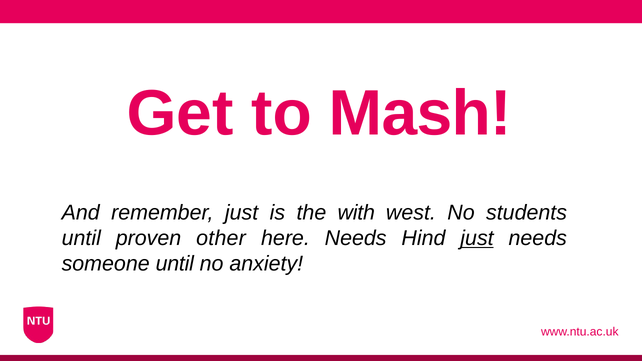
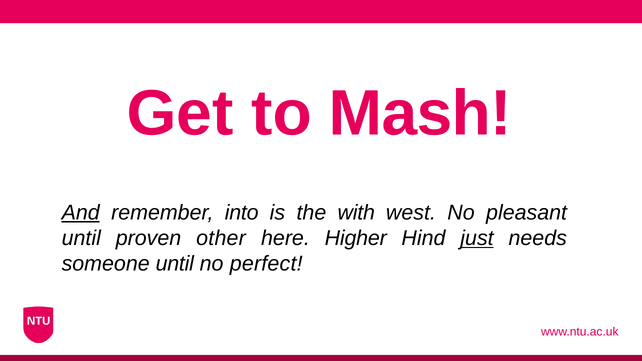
And underline: none -> present
remember just: just -> into
students: students -> pleasant
here Needs: Needs -> Higher
anxiety: anxiety -> perfect
